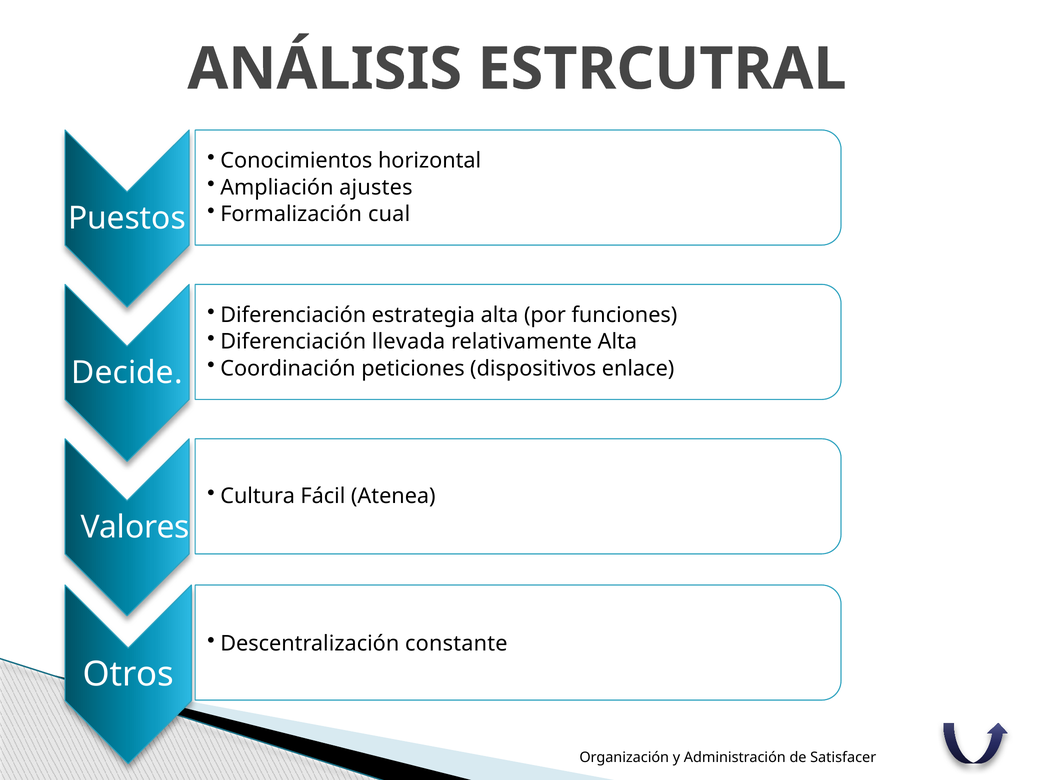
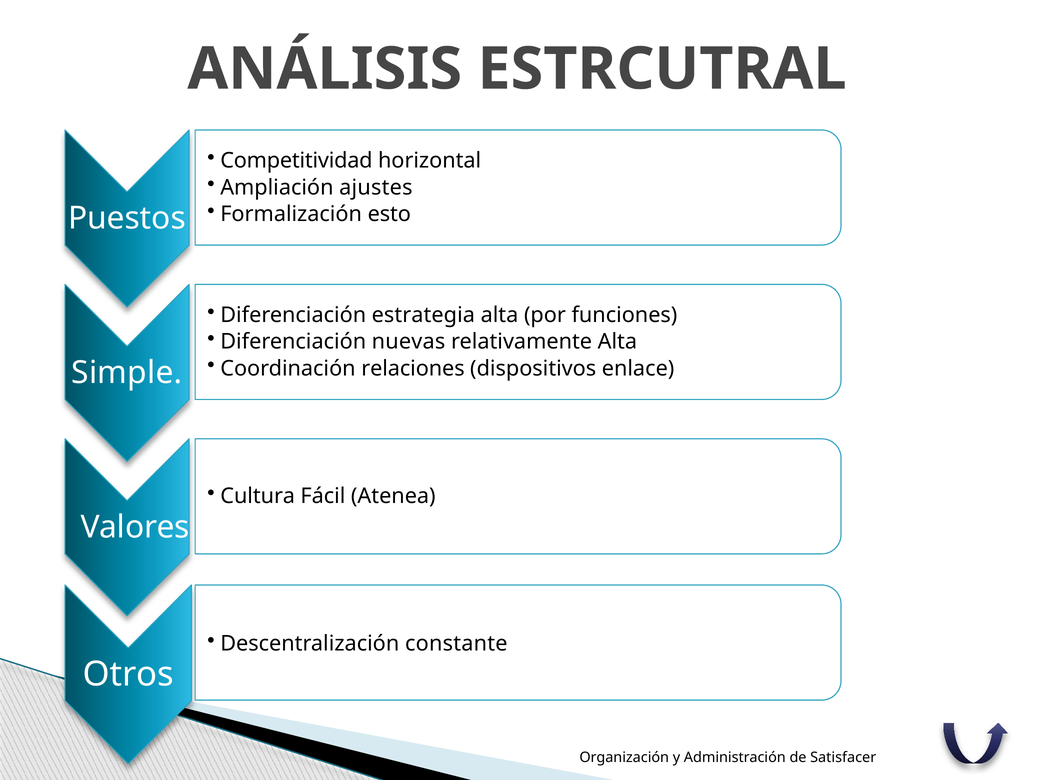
Conocimientos: Conocimientos -> Competitividad
cual: cual -> esto
llevada: llevada -> nuevas
peticiones: peticiones -> relaciones
Decide: Decide -> Simple
